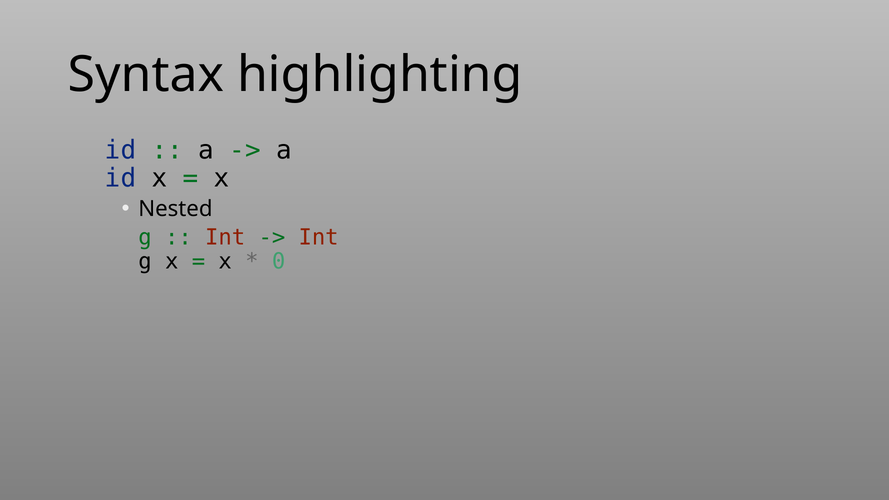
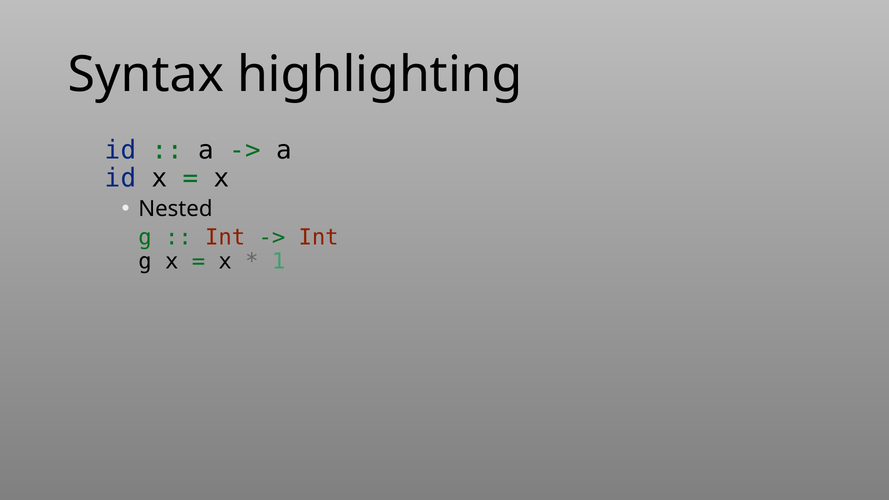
0: 0 -> 1
